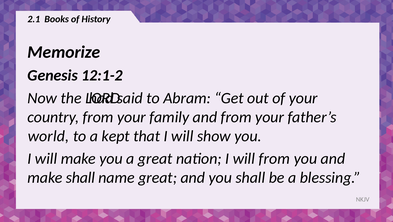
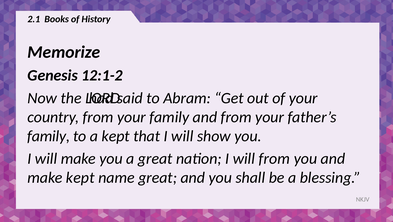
world at (48, 136): world -> family
make shall: shall -> kept
